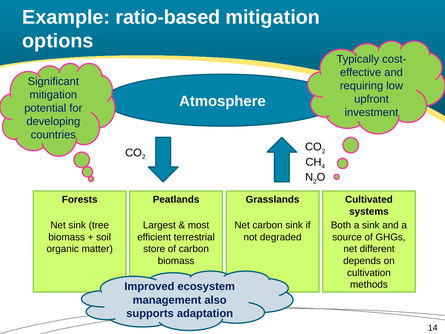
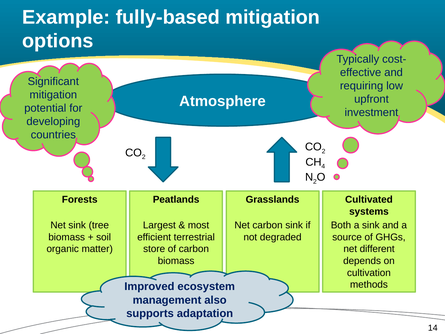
ratio-based: ratio-based -> fully-based
